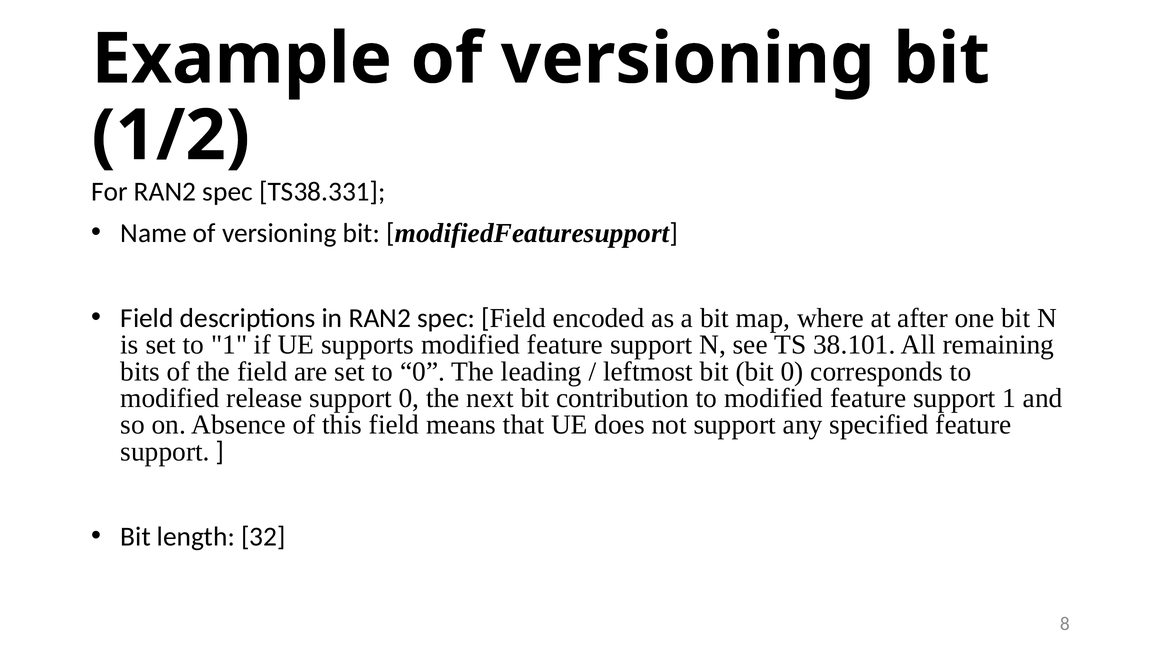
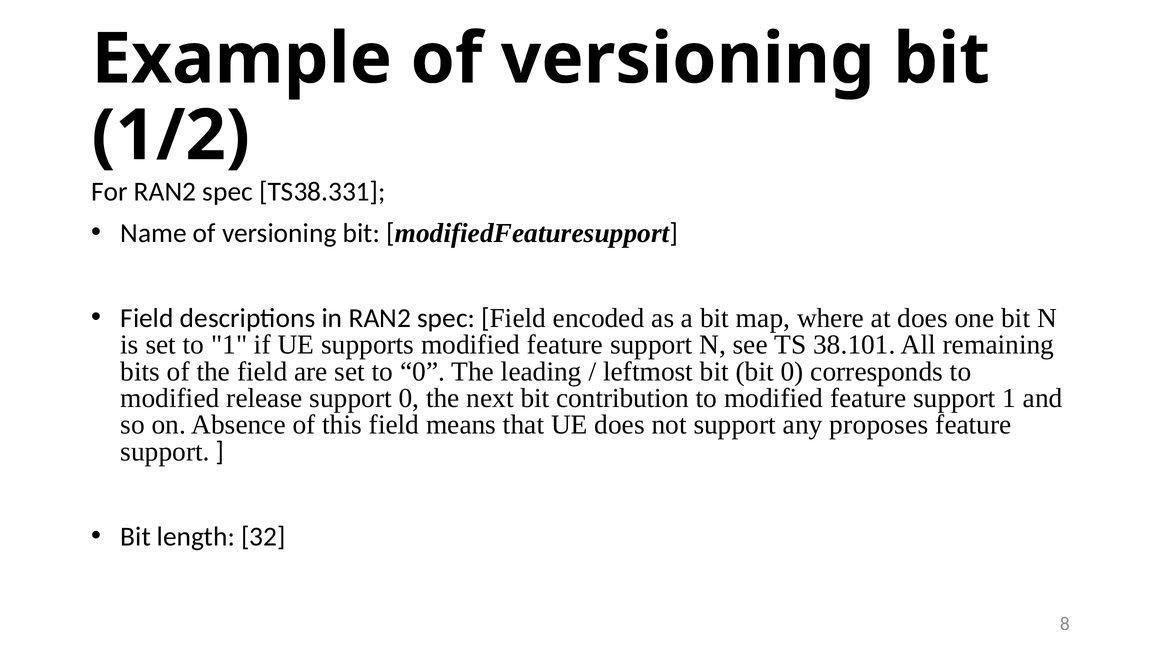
at after: after -> does
specified: specified -> proposes
